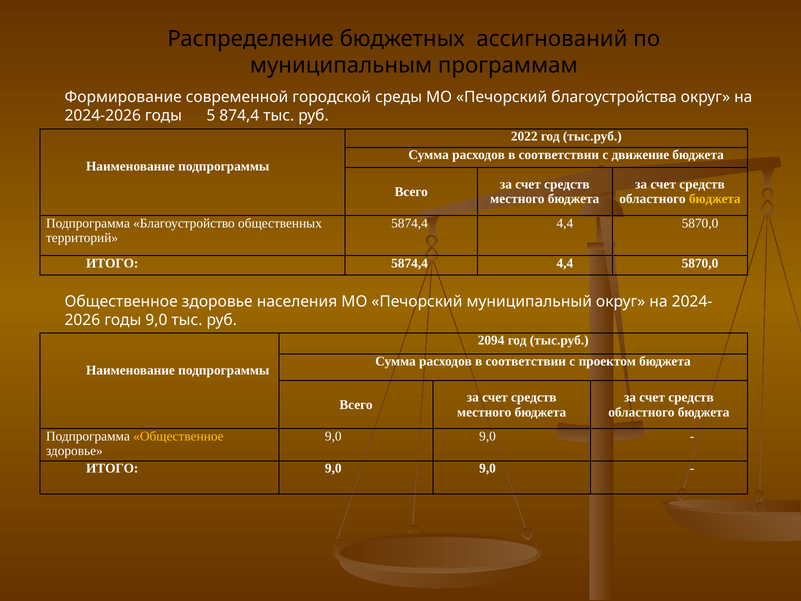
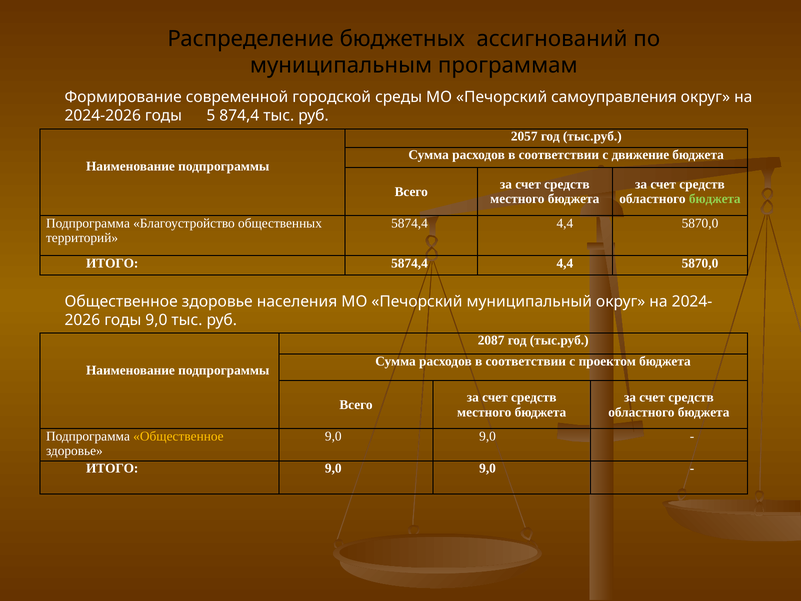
благоустройства: благоустройства -> самоуправления
2022: 2022 -> 2057
бюджета at (715, 199) colour: yellow -> light green
2094: 2094 -> 2087
